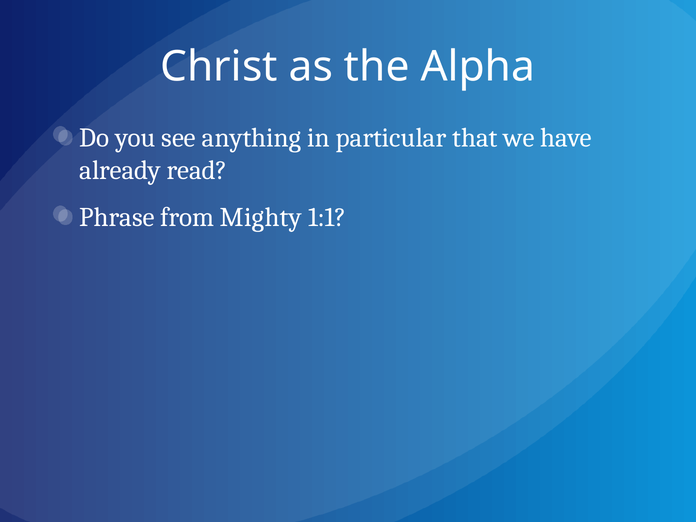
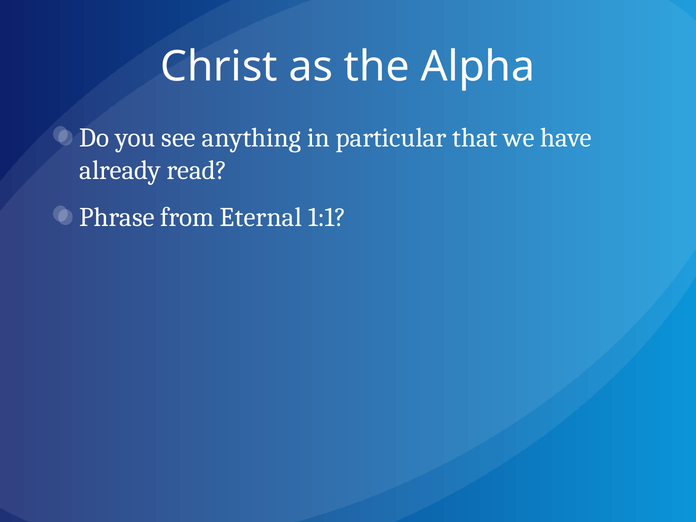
Mighty: Mighty -> Eternal
